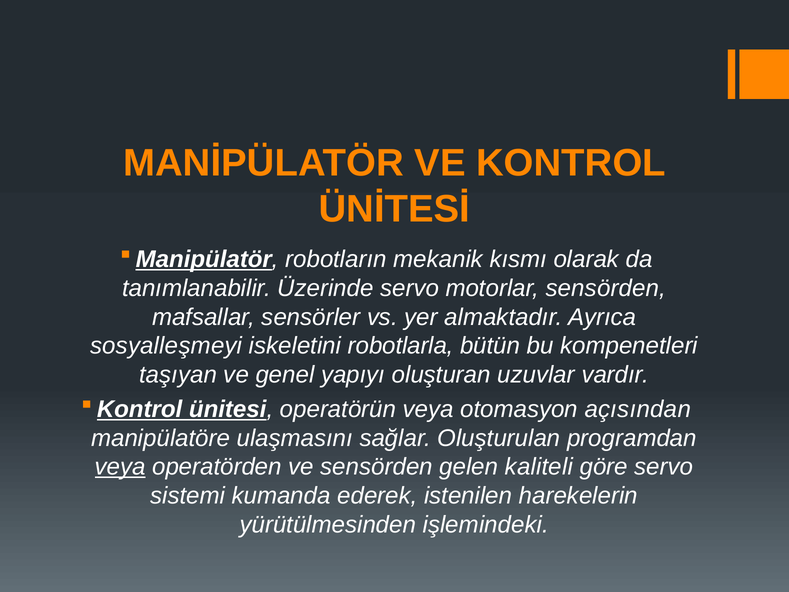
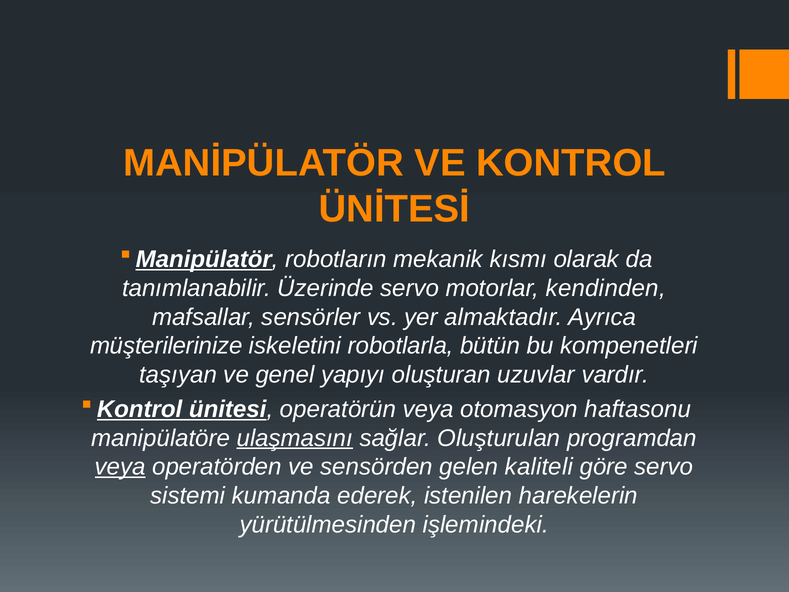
motorlar sensörden: sensörden -> kendinden
sosyalleşmeyi: sosyalleşmeyi -> müşterilerinize
açısından: açısından -> haftasonu
ulaşmasını underline: none -> present
